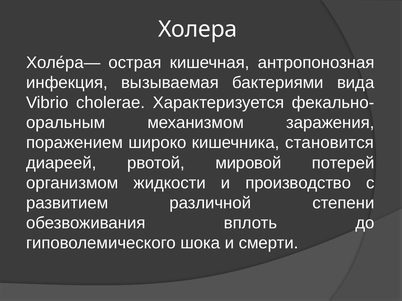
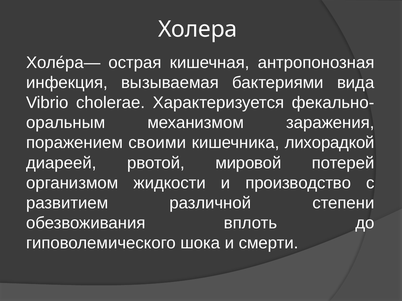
широко: широко -> своими
становится: становится -> лихорадкой
